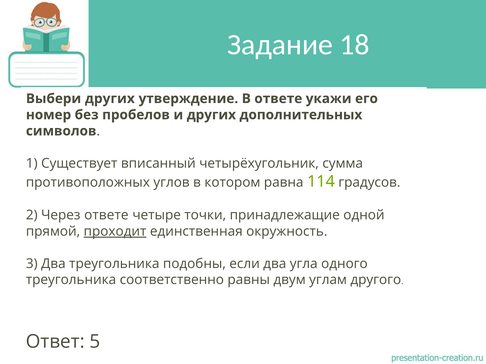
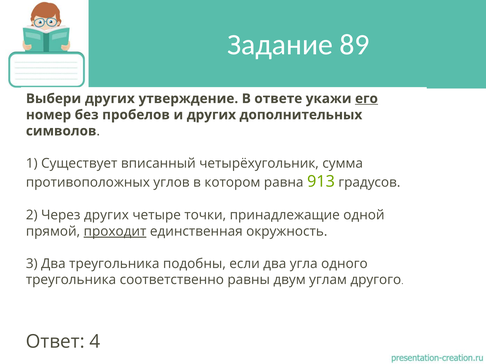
18: 18 -> 89
его underline: none -> present
114: 114 -> 913
Через ответе: ответе -> других
5: 5 -> 4
